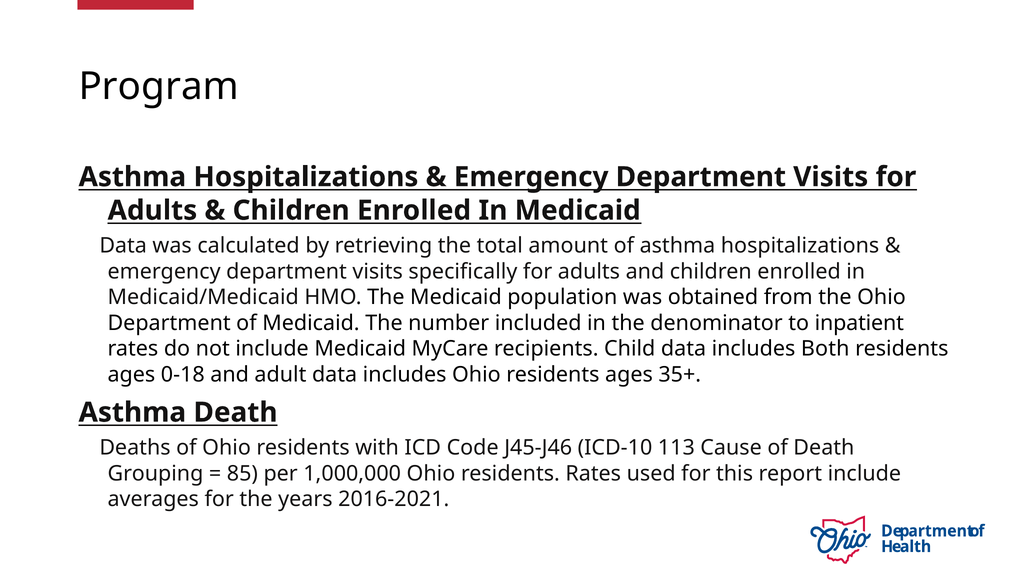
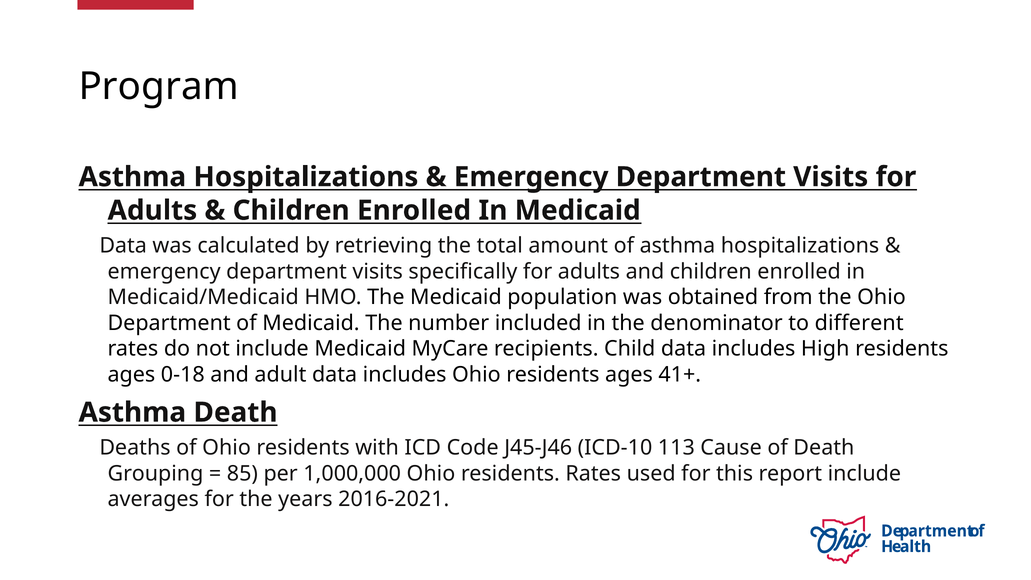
inpatient: inpatient -> different
Both: Both -> High
35+: 35+ -> 41+
